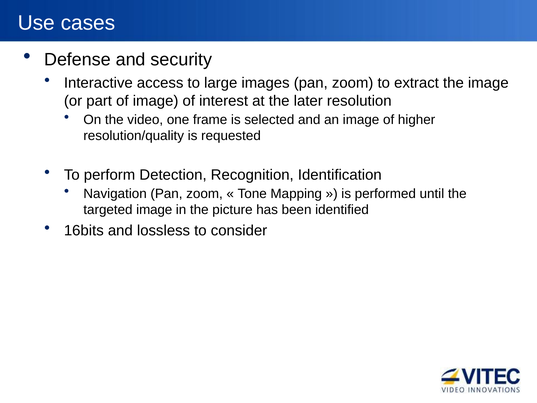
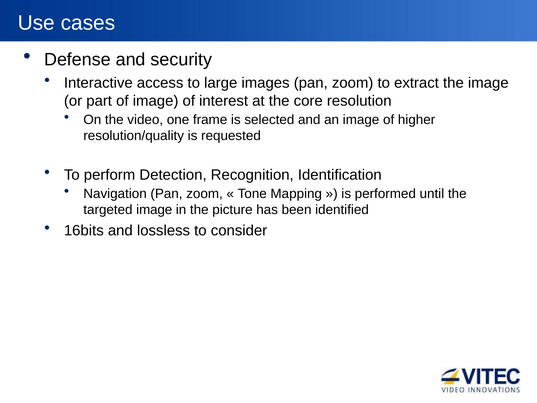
later: later -> core
